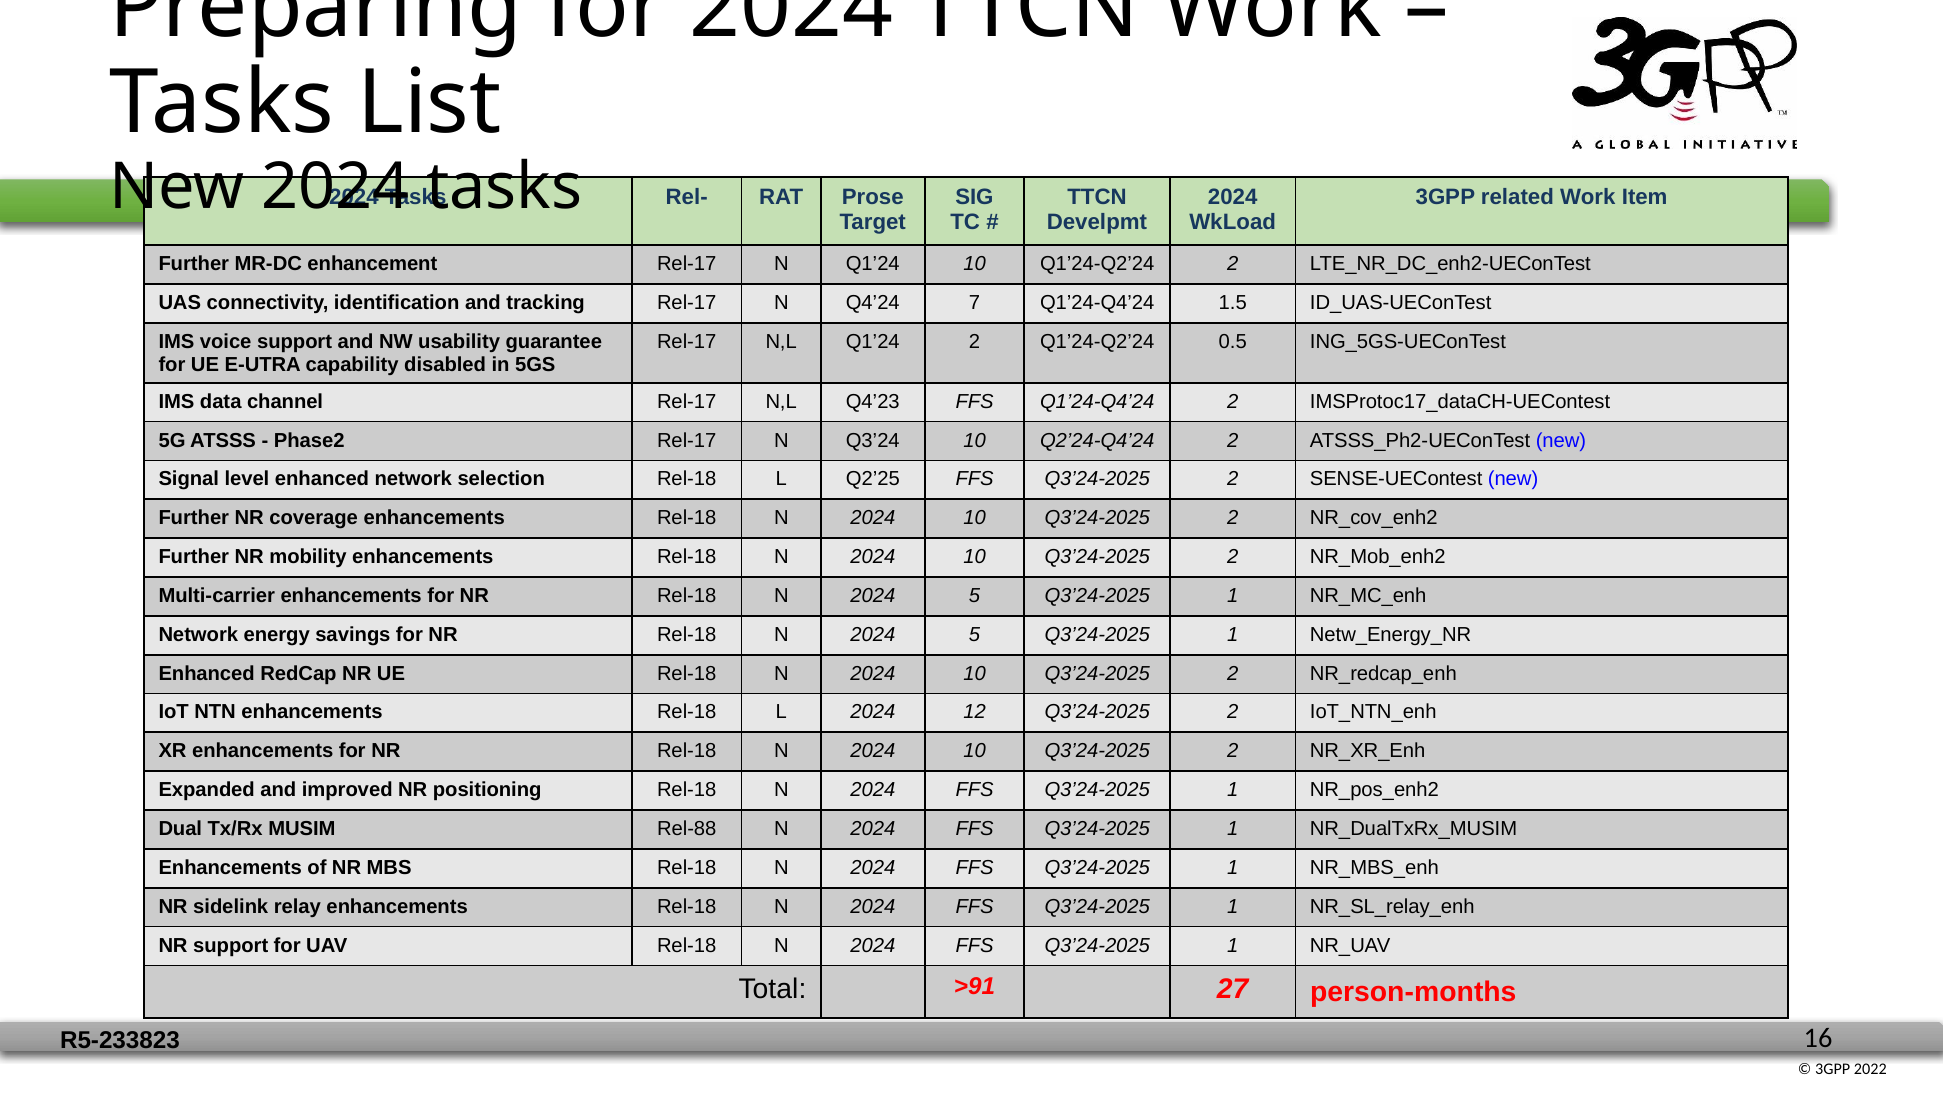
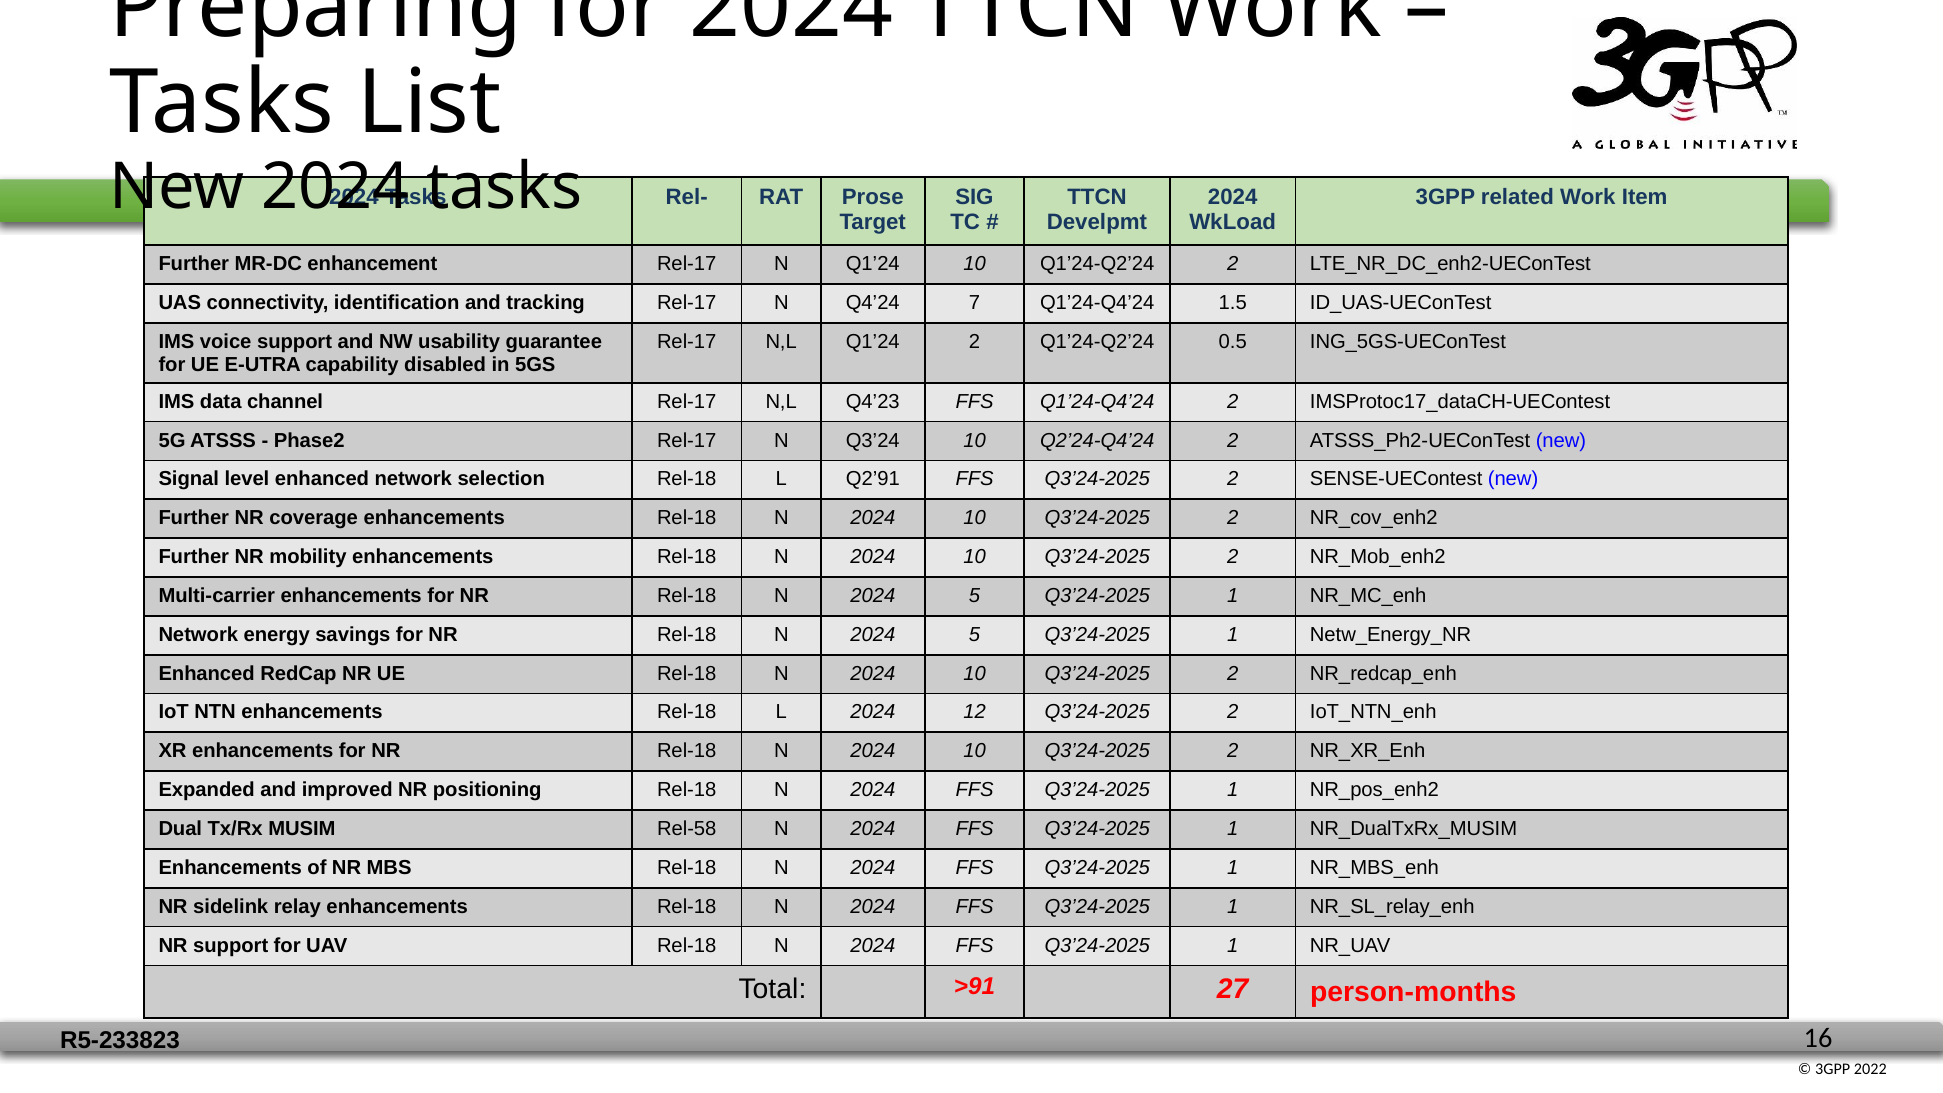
Q2’25: Q2’25 -> Q2’91
Rel-88: Rel-88 -> Rel-58
